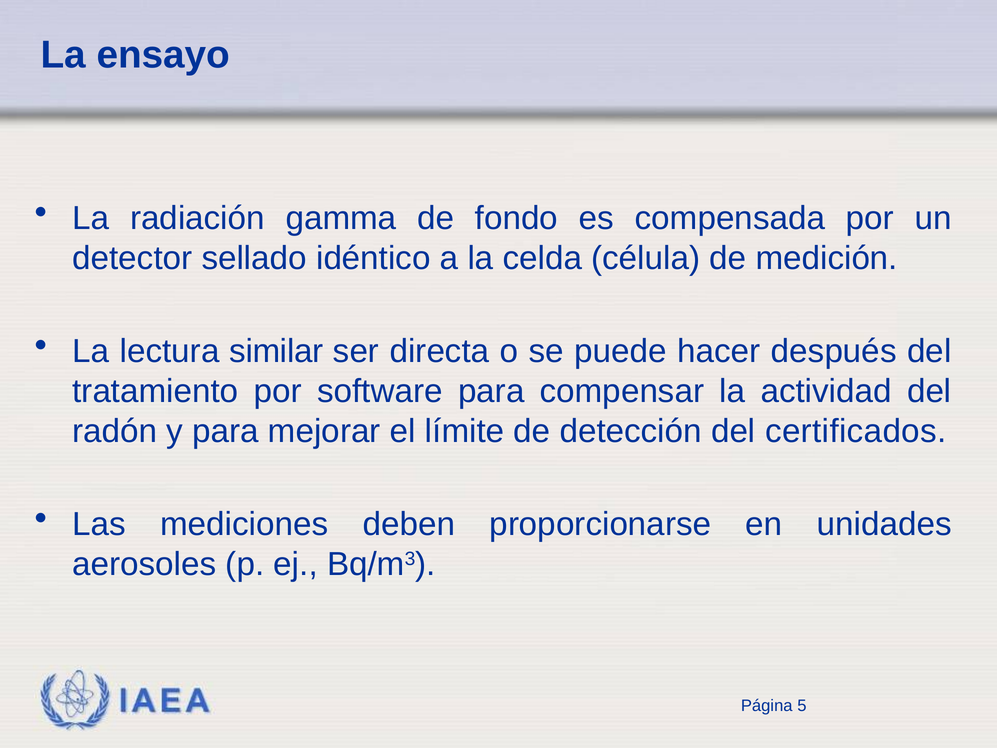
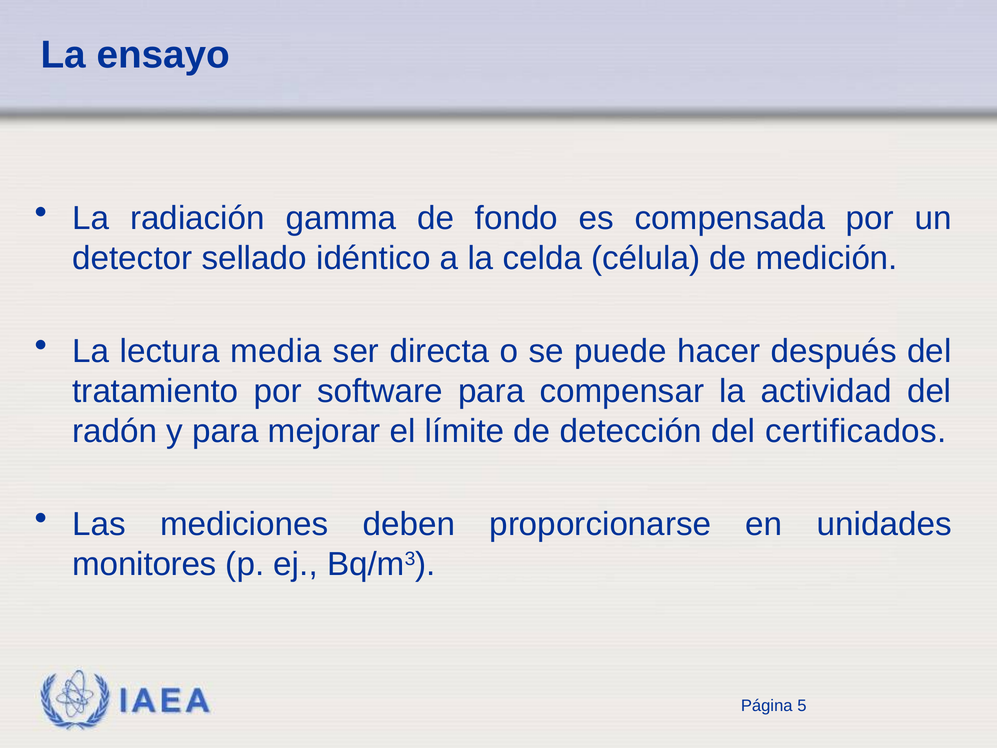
similar: similar -> media
aerosoles: aerosoles -> monitores
